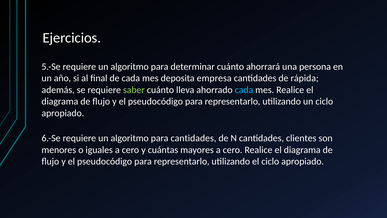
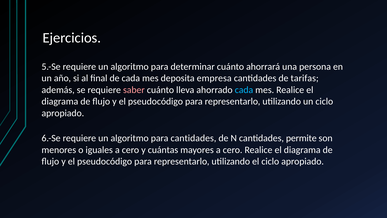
rápida: rápida -> tarifas
saber colour: light green -> pink
clientes: clientes -> permite
